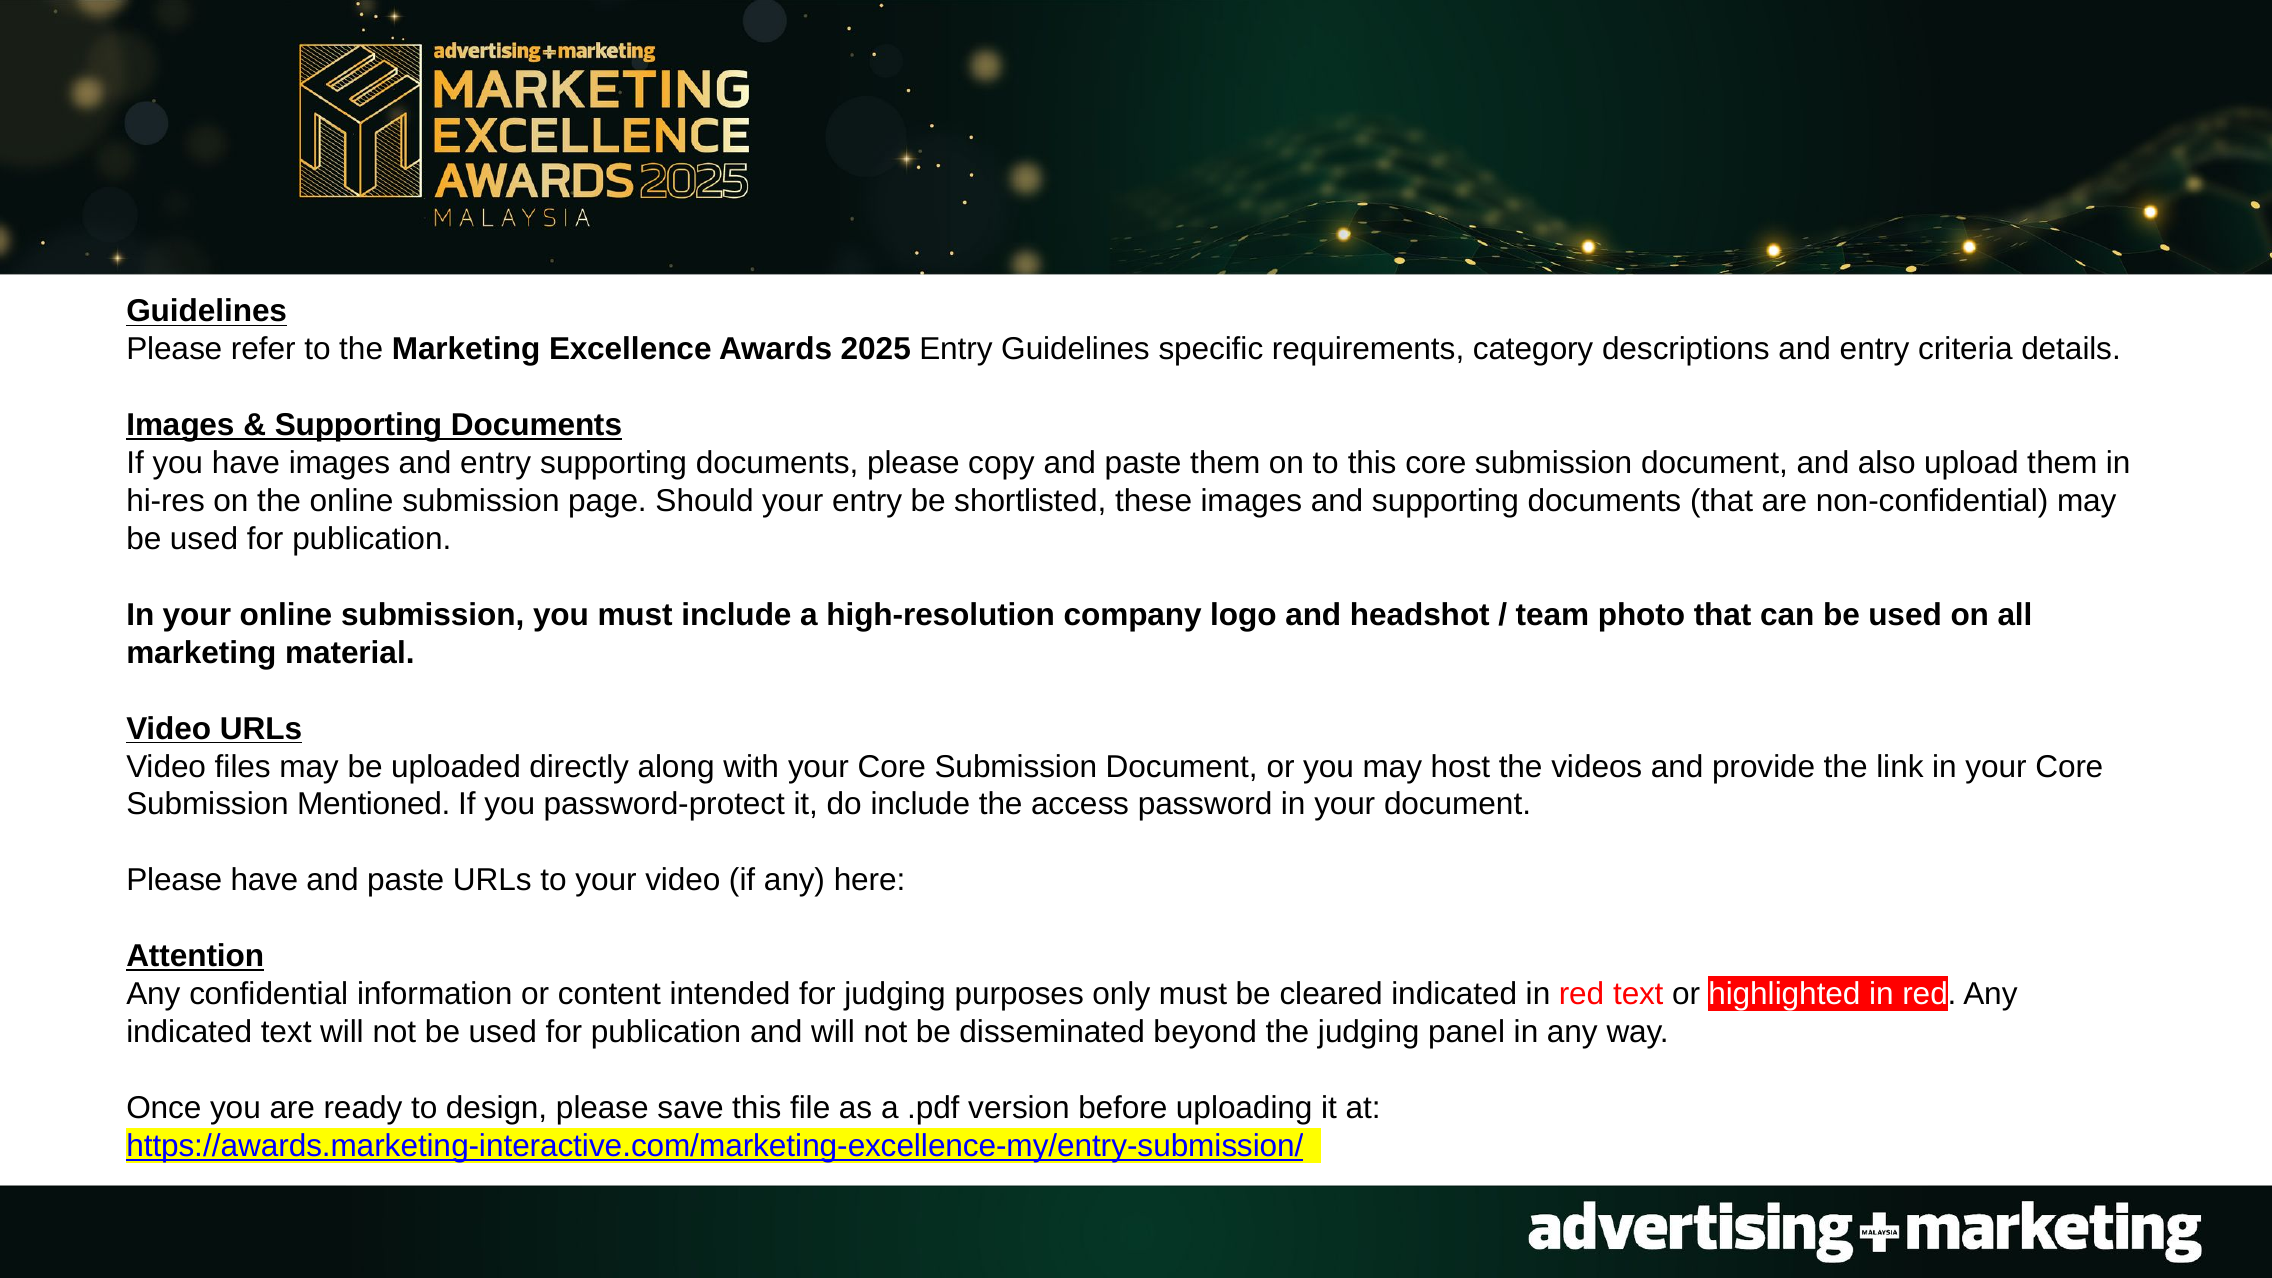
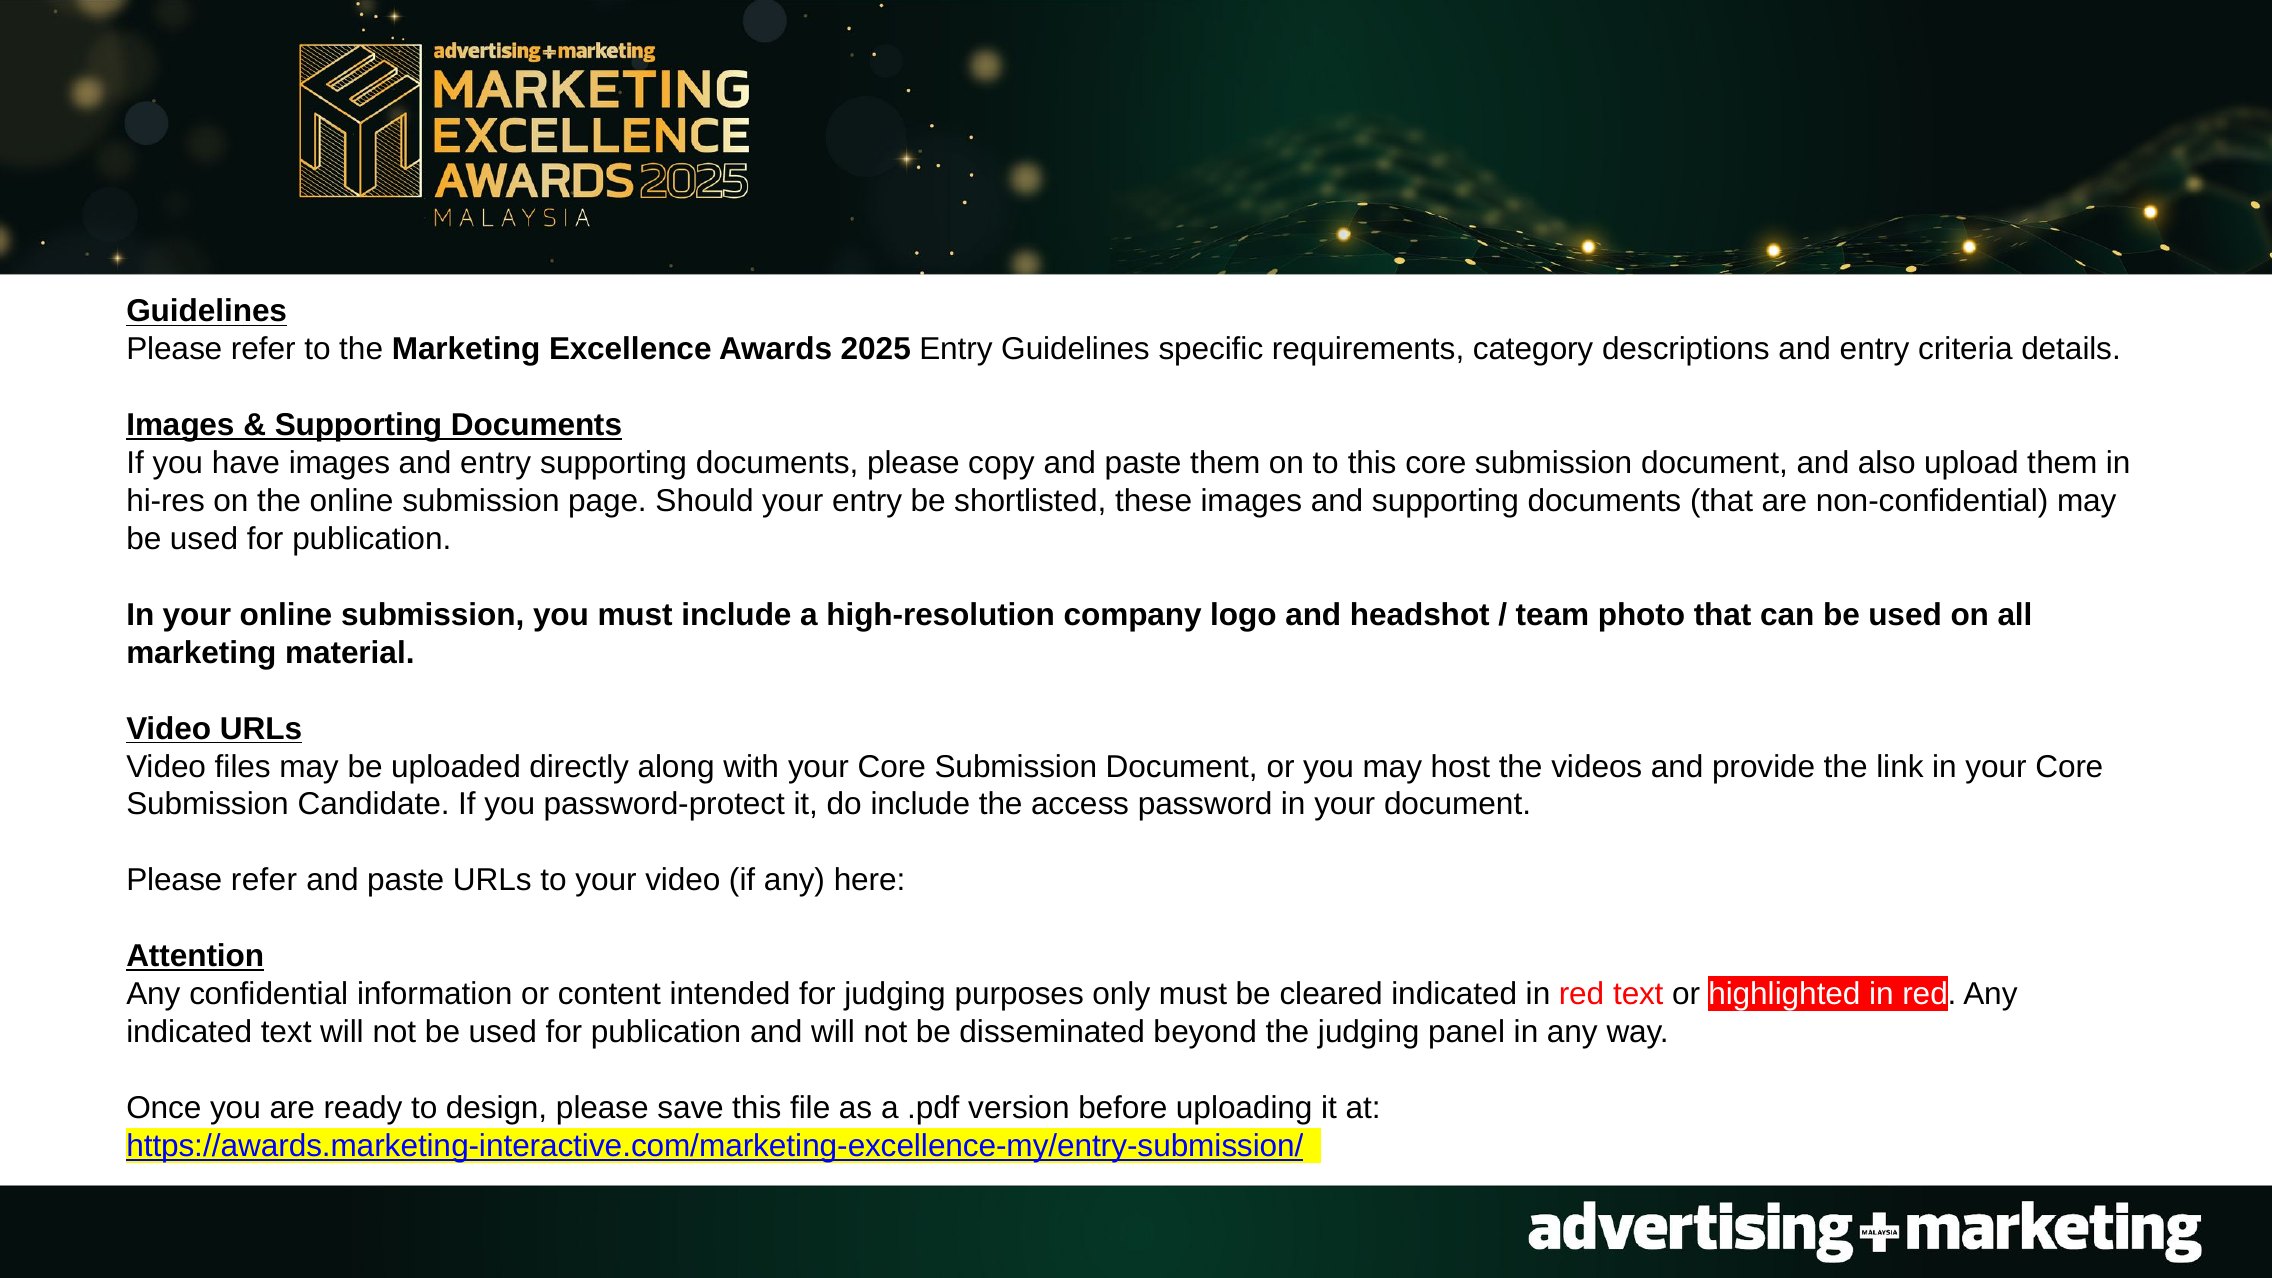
Mentioned: Mentioned -> Candidate
have at (264, 880): have -> refer
